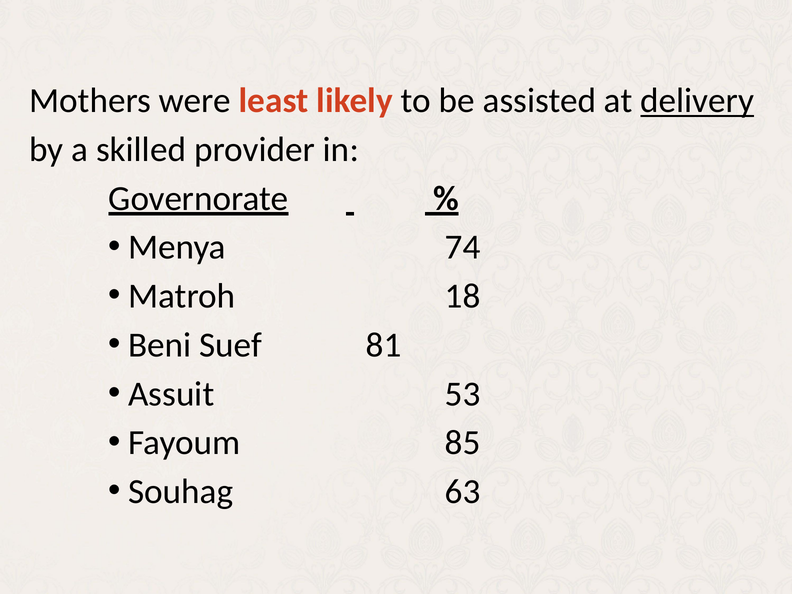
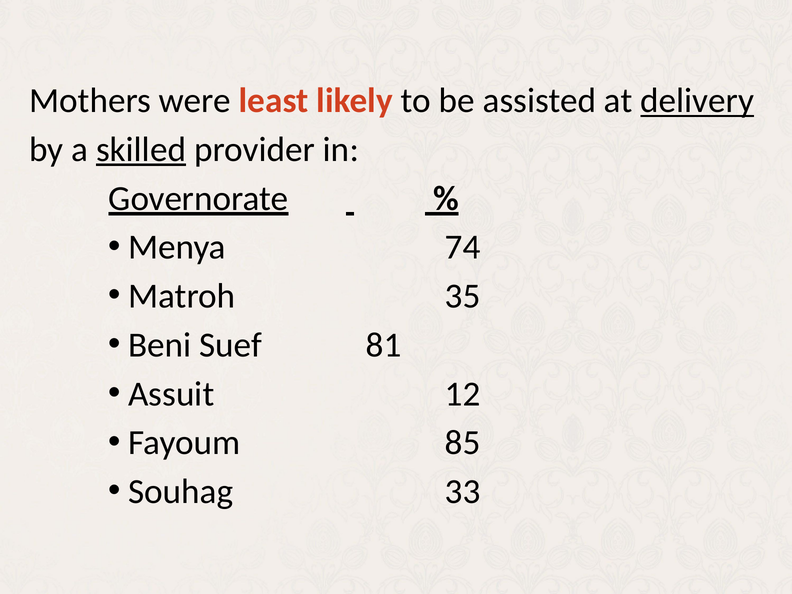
skilled underline: none -> present
18: 18 -> 35
53: 53 -> 12
63: 63 -> 33
